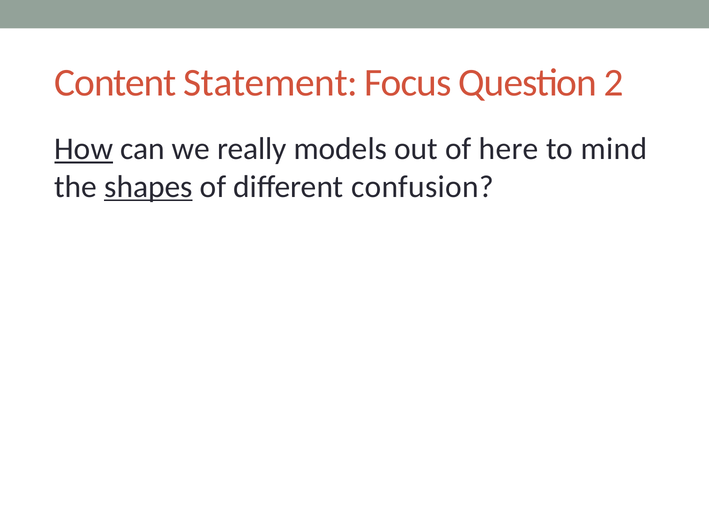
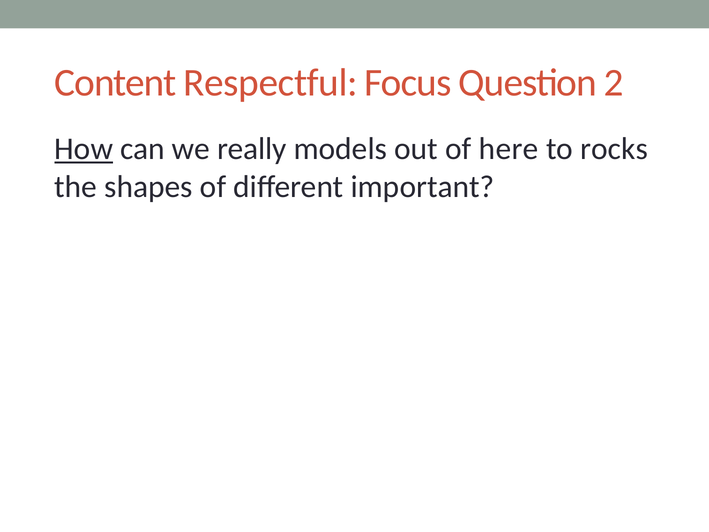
Statement: Statement -> Respectful
mind: mind -> rocks
shapes underline: present -> none
confusion: confusion -> important
